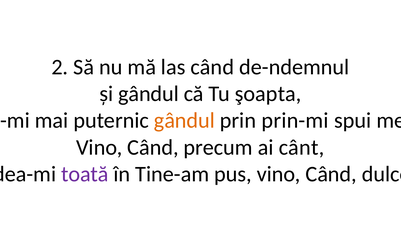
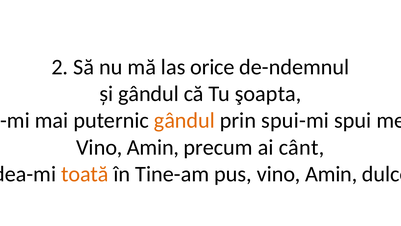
las când: când -> orice
prin-mi: prin-mi -> spui-mi
Când at (153, 147): Când -> Amin
toată colour: purple -> orange
pus vino Când: Când -> Amin
